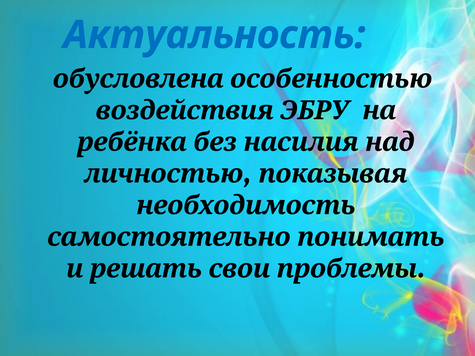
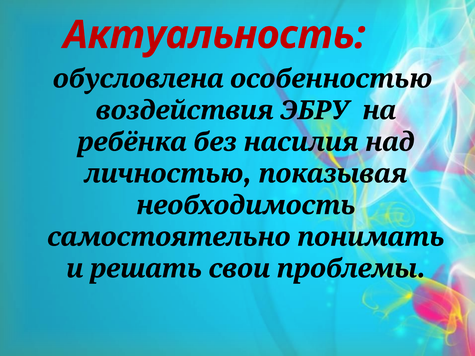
Актуальность colour: blue -> red
